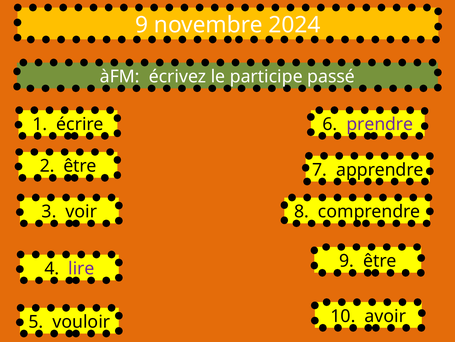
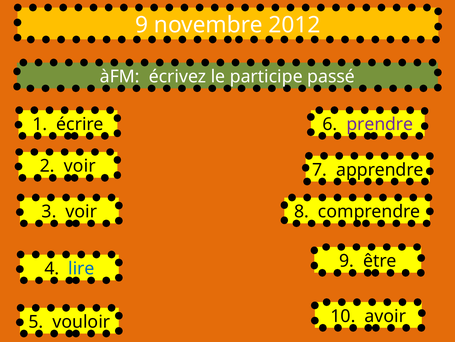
2024: 2024 -> 2012
2 être: être -> voir
lire colour: purple -> blue
